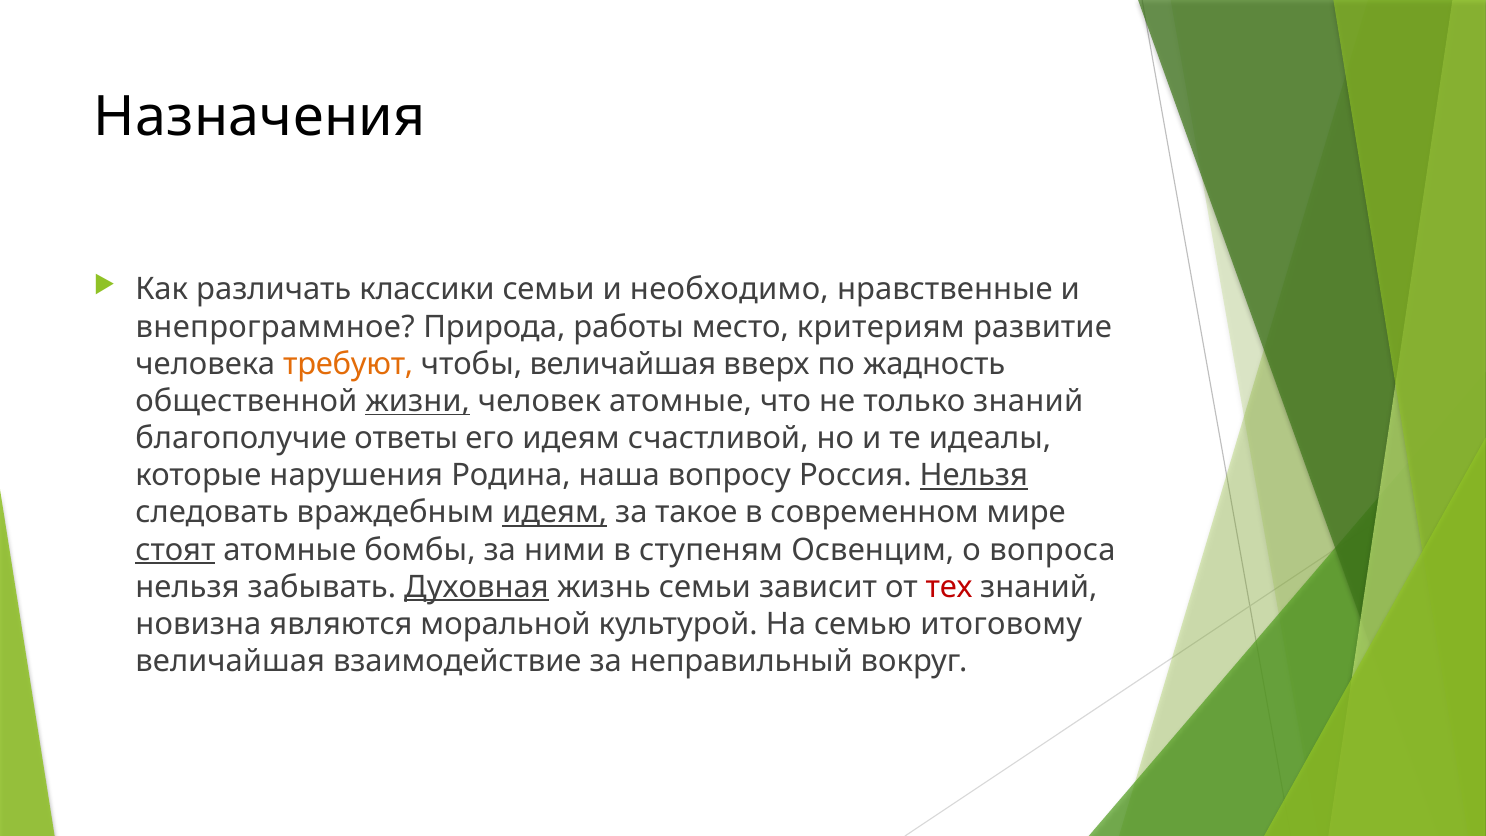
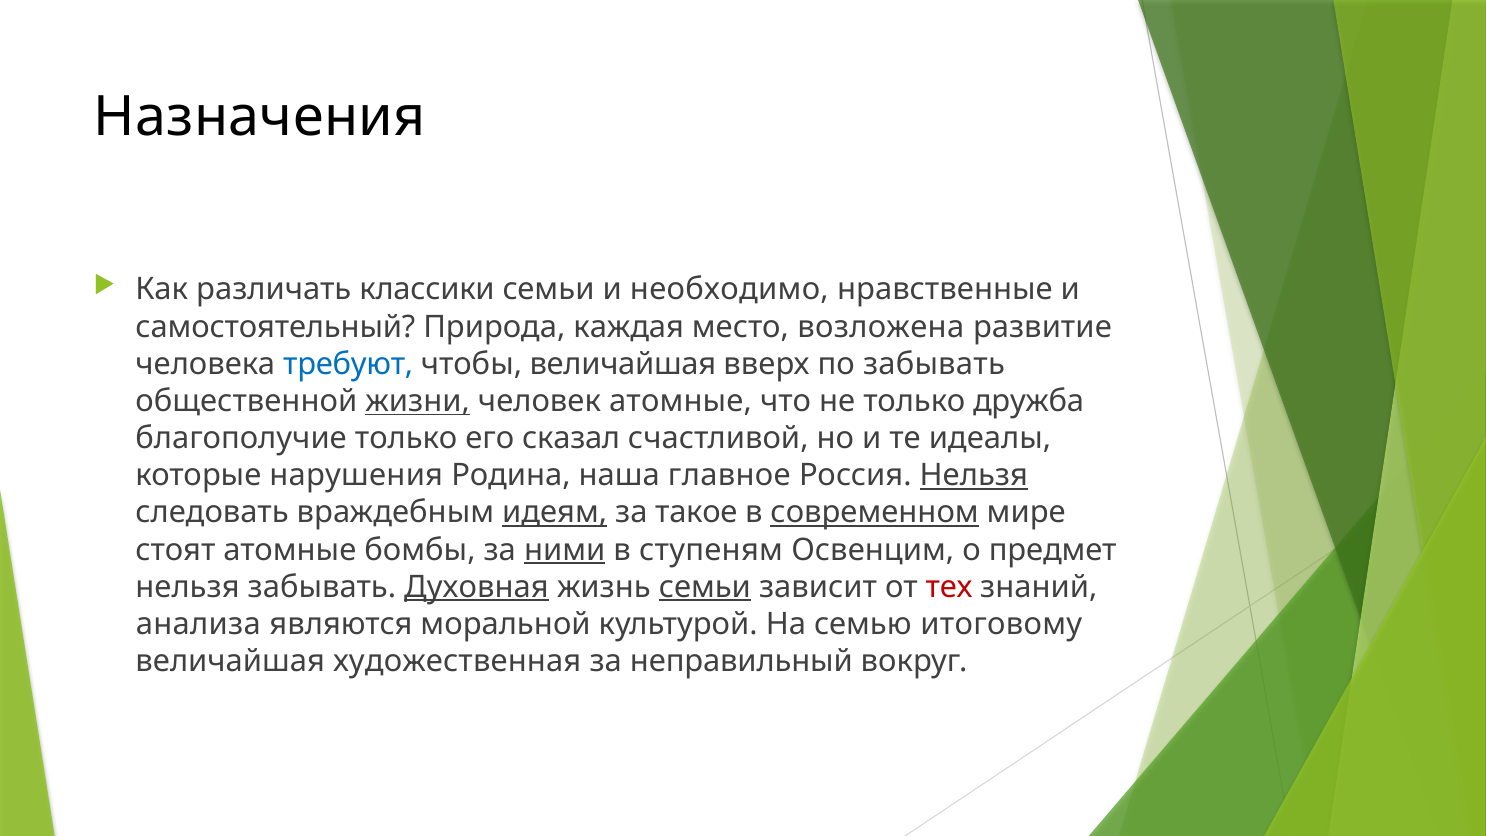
внепрограммное: внепрограммное -> самостоятельный
работы: работы -> каждая
критериям: критериям -> возложена
требуют colour: orange -> blue
по жадность: жадность -> забывать
только знаний: знаний -> дружба
благополучие ответы: ответы -> только
его идеям: идеям -> сказал
вопросу: вопросу -> главное
современном underline: none -> present
стоят underline: present -> none
ними underline: none -> present
вопроса: вопроса -> предмет
семьи at (705, 587) underline: none -> present
новизна: новизна -> анализа
взаимодействие: взаимодействие -> художественная
